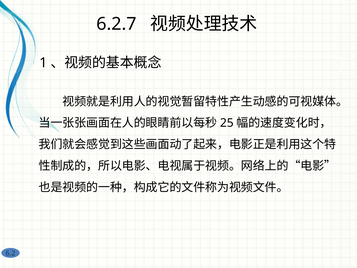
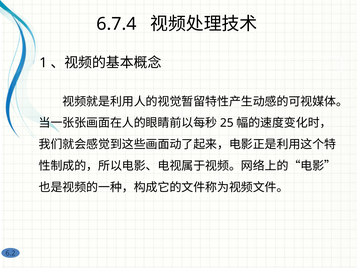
6.2.7: 6.2.7 -> 6.7.4
